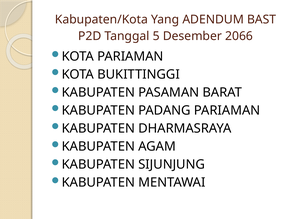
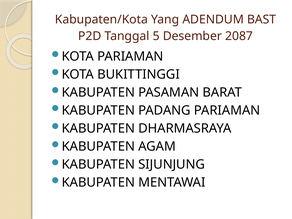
2066: 2066 -> 2087
